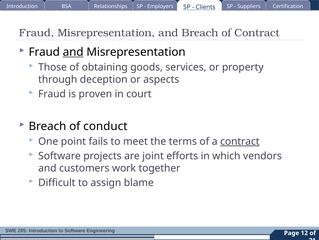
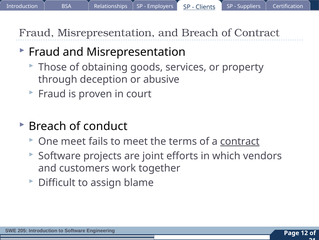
and at (73, 52) underline: present -> none
aspects: aspects -> abusive
One point: point -> meet
